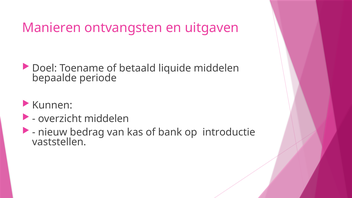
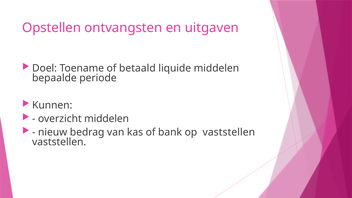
Manieren: Manieren -> Opstellen
op introductie: introductie -> vaststellen
